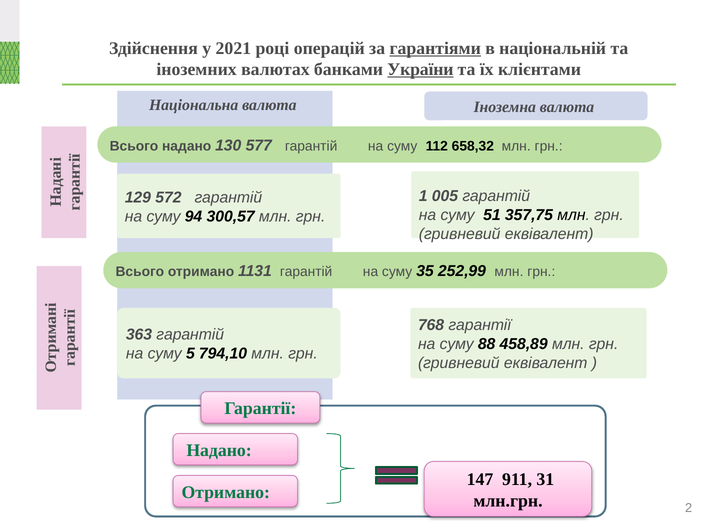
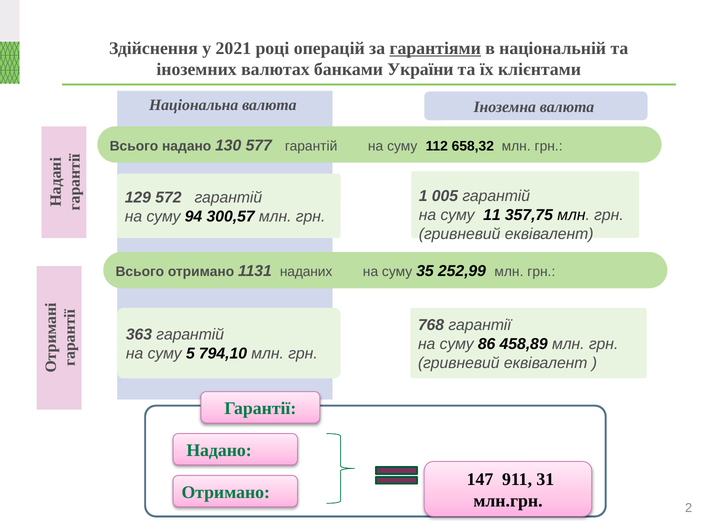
України underline: present -> none
51: 51 -> 11
1131 гарантій: гарантій -> наданих
88: 88 -> 86
